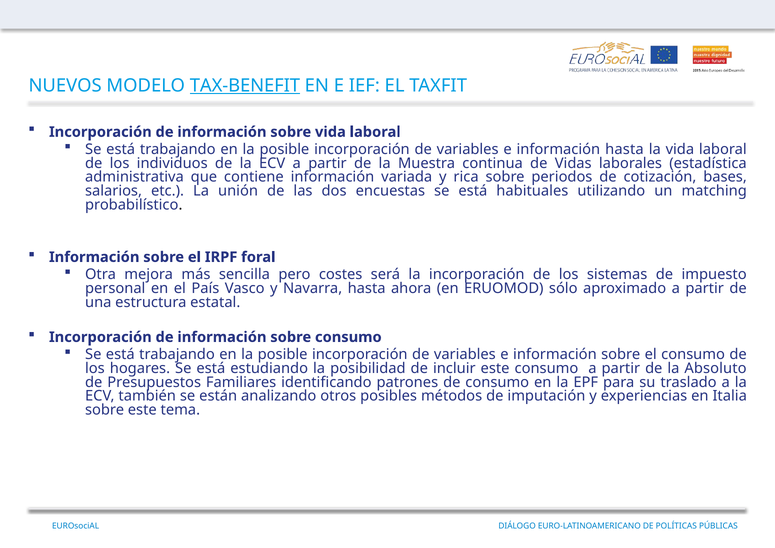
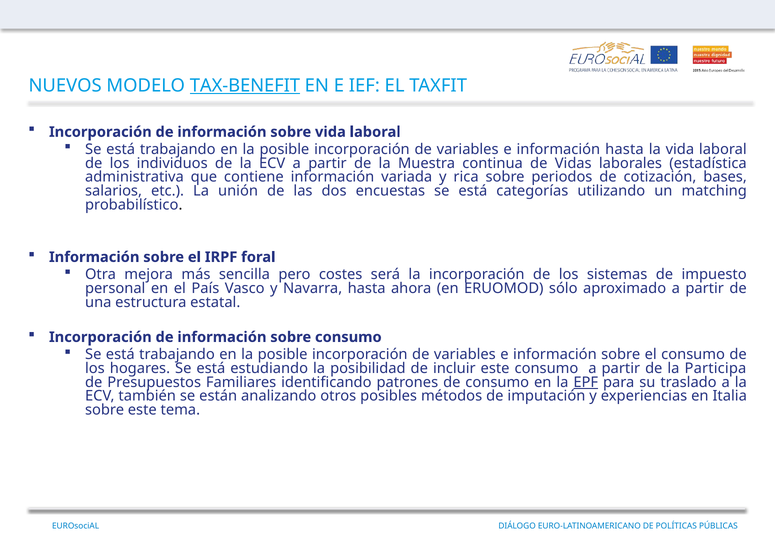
habituales: habituales -> categorías
Absoluto: Absoluto -> Participa
EPF underline: none -> present
